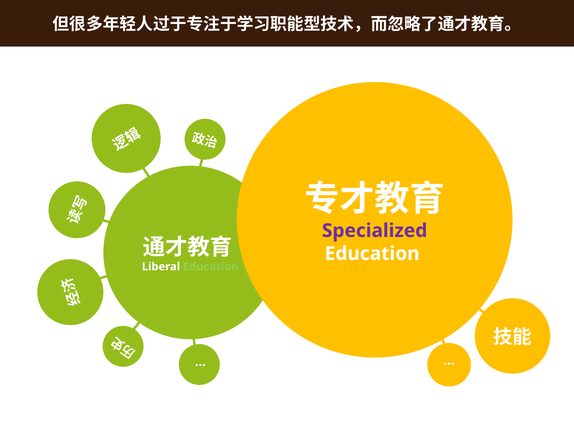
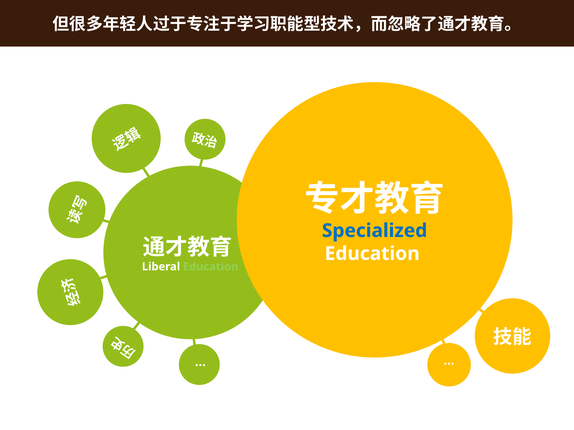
Specialized colour: purple -> blue
